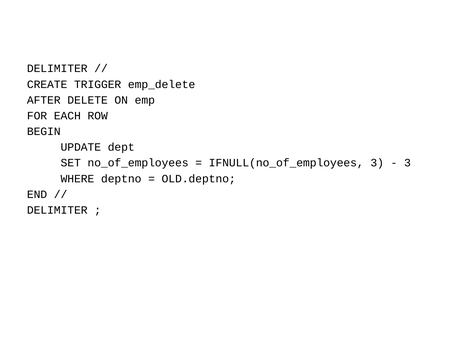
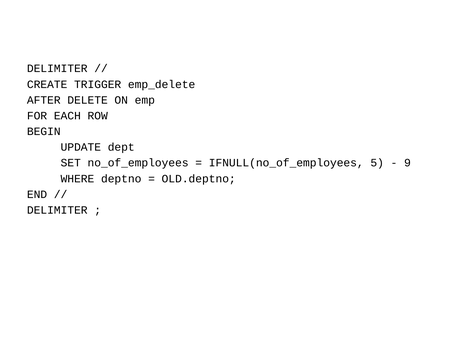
IFNULL(no_of_employees 3: 3 -> 5
3 at (407, 163): 3 -> 9
